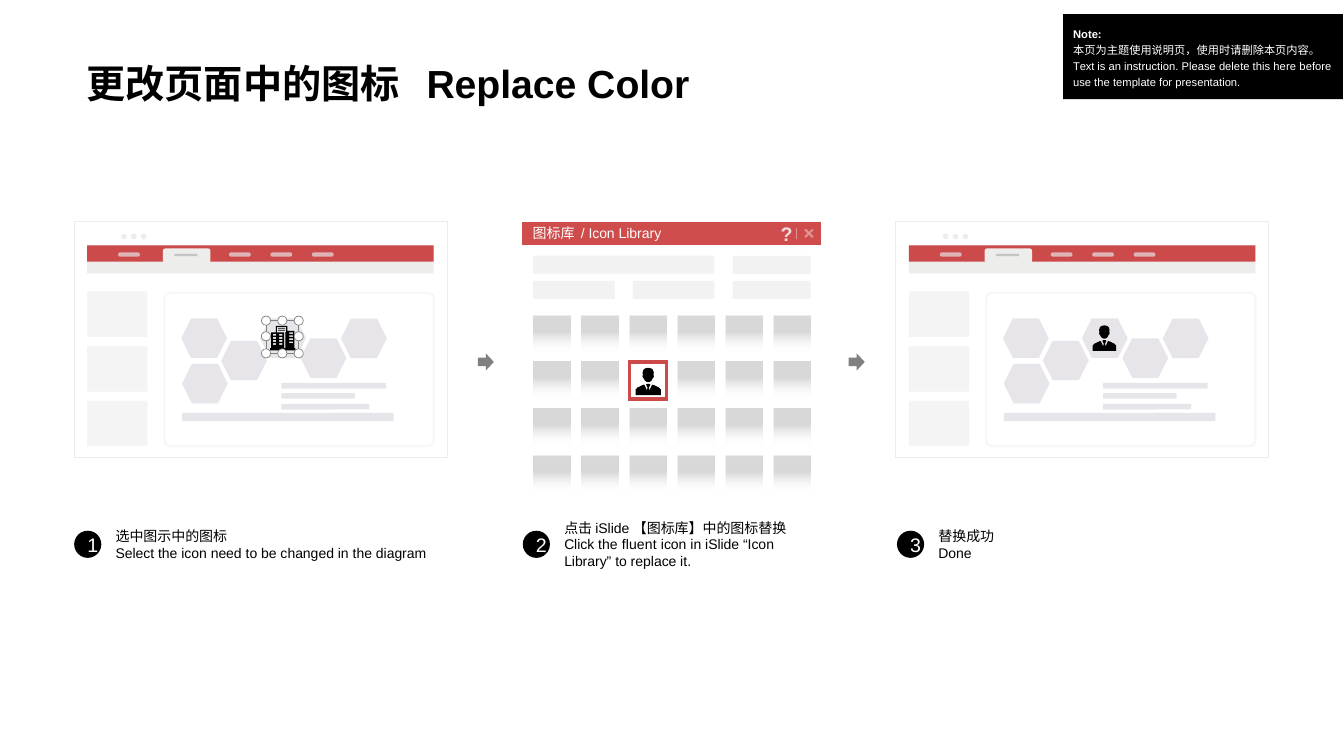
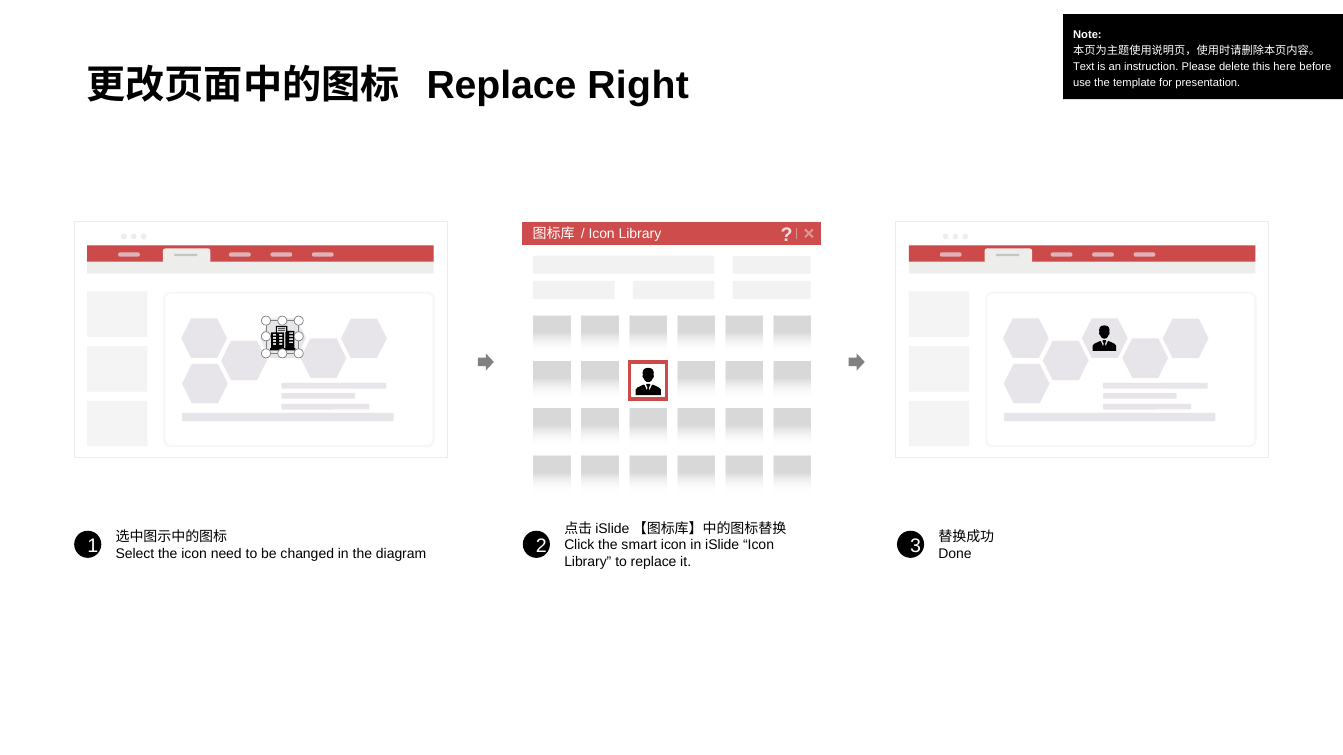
Color: Color -> Right
fluent: fluent -> smart
